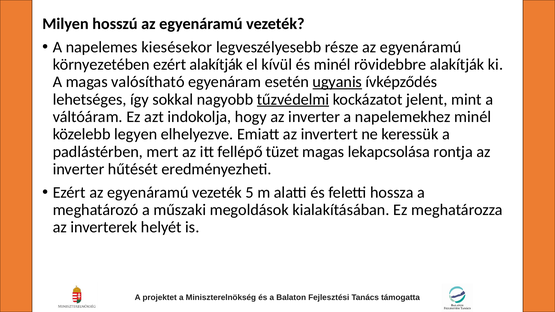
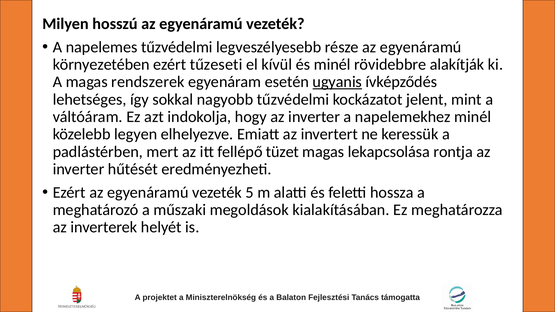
napelemes kiesésekor: kiesésekor -> tűzvédelmi
ezért alakítják: alakítják -> tűzeseti
valósítható: valósítható -> rendszerek
tűzvédelmi at (293, 99) underline: present -> none
